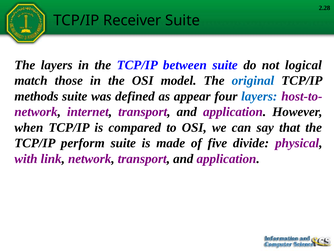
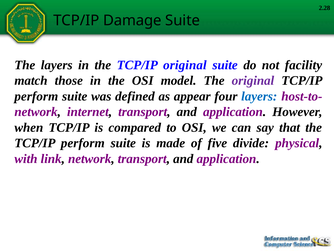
Receiver: Receiver -> Damage
TCP/IP between: between -> original
logical: logical -> facility
original at (253, 80) colour: blue -> purple
methods at (36, 96): methods -> perform
